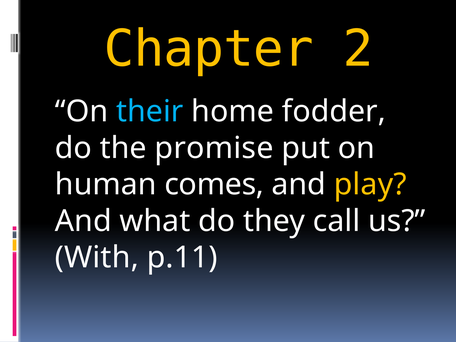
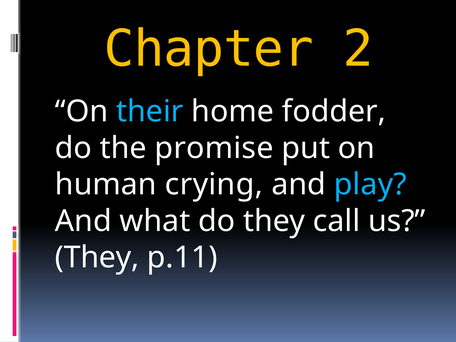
comes: comes -> crying
play colour: yellow -> light blue
With at (97, 258): With -> They
